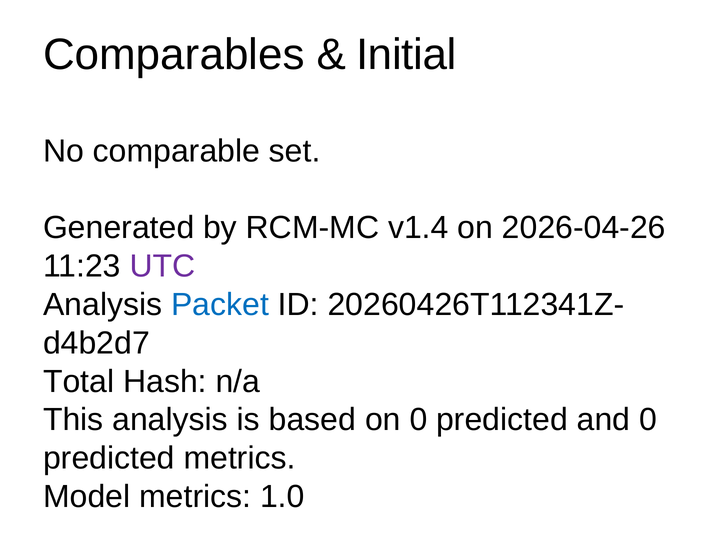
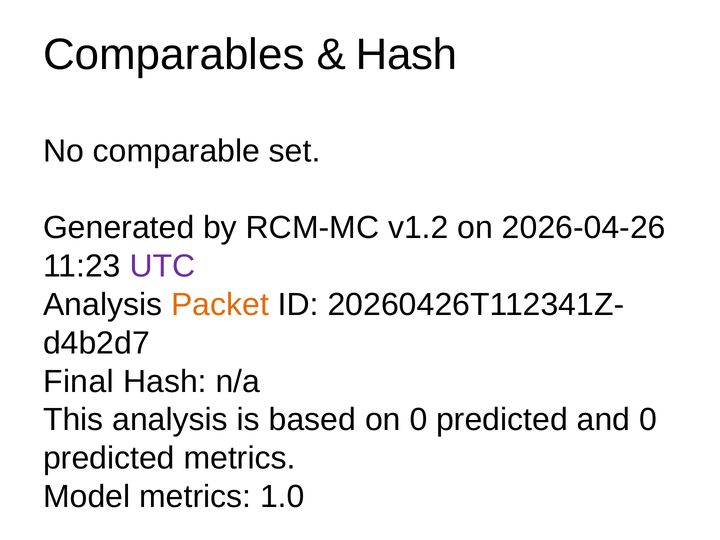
Initial at (406, 55): Initial -> Hash
v1.4: v1.4 -> v1.2
Packet colour: blue -> orange
Total: Total -> Final
